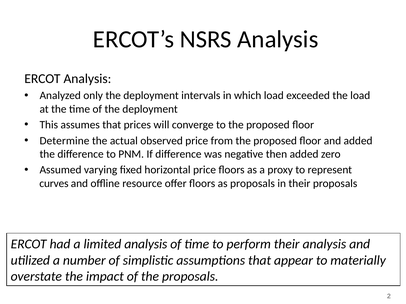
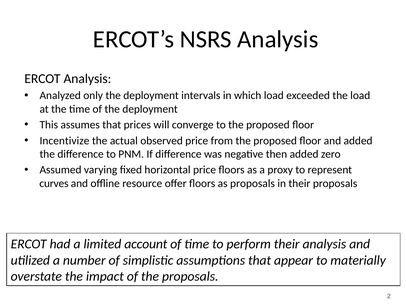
Determine: Determine -> Incentivize
limited analysis: analysis -> account
